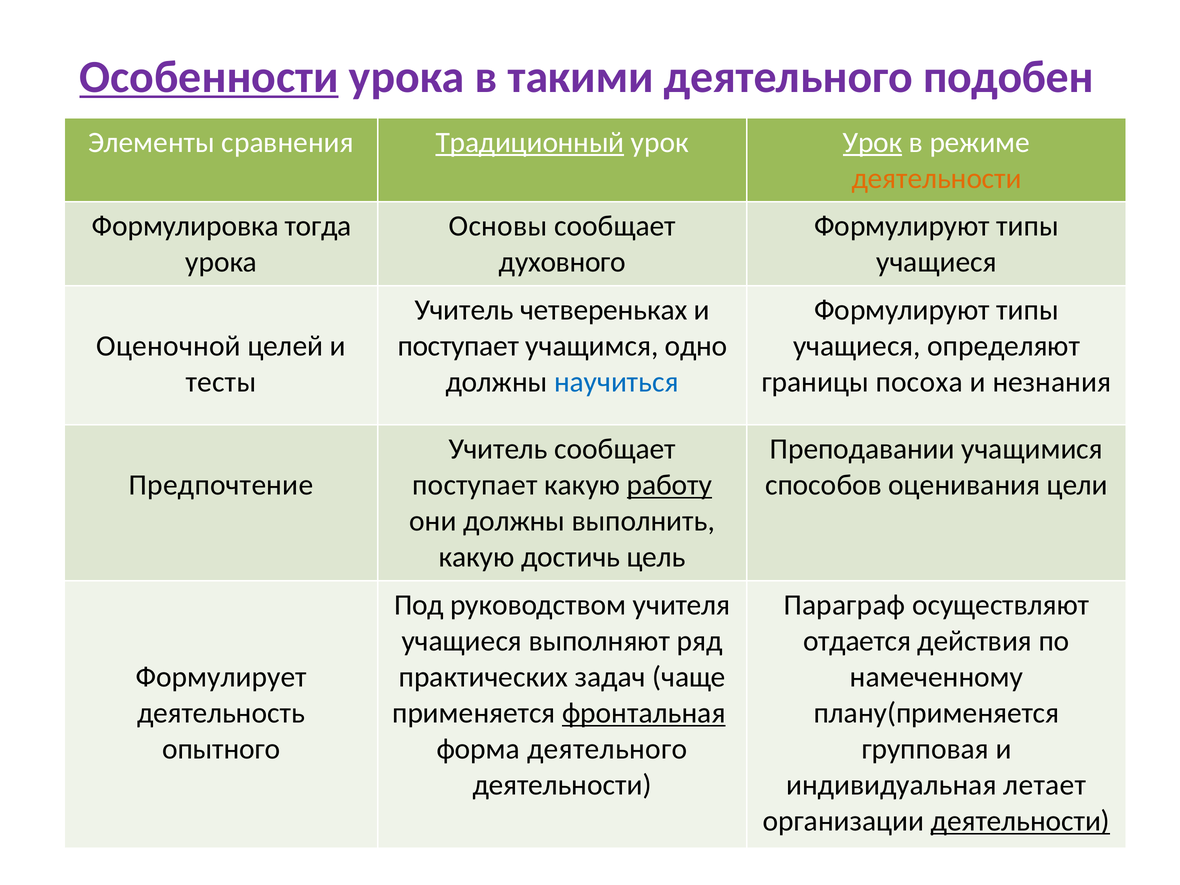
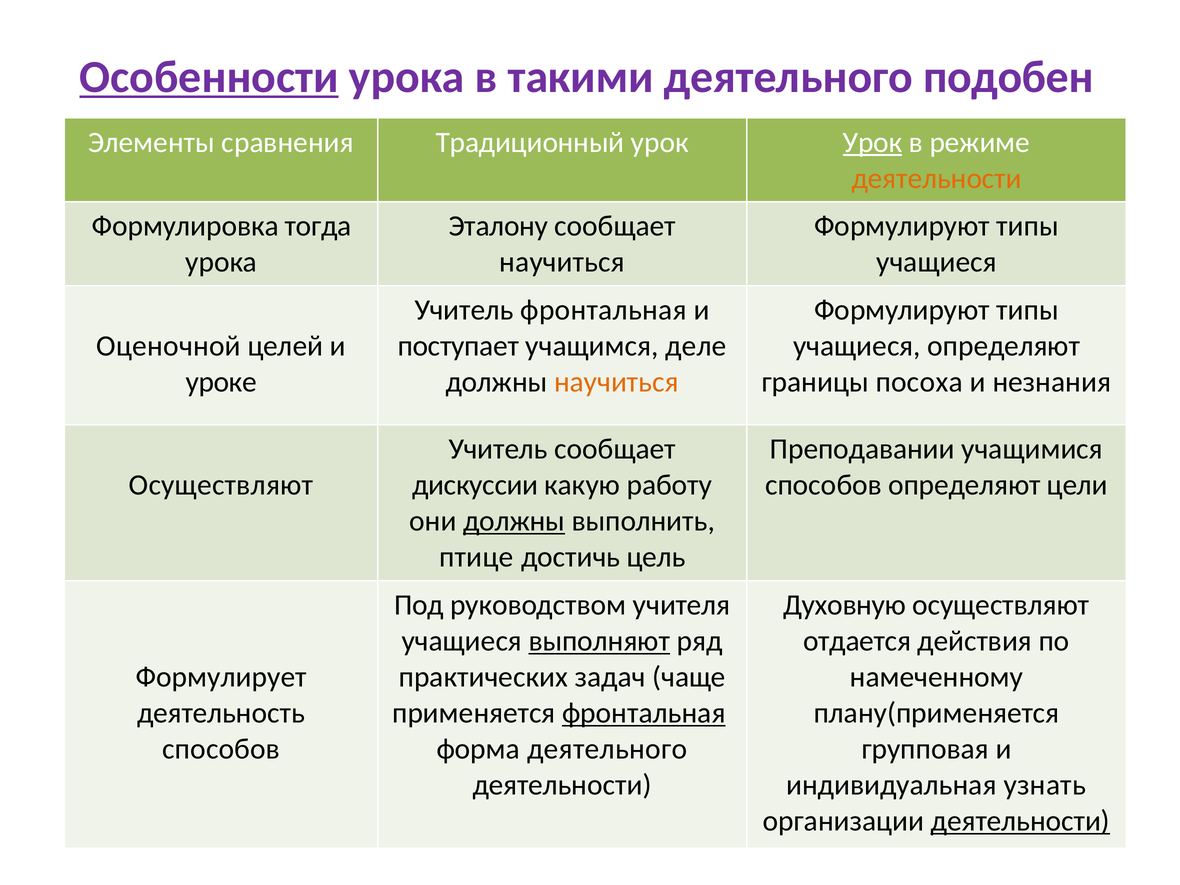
Традиционный underline: present -> none
Основы: Основы -> Эталону
духовного at (562, 262): духовного -> научиться
Учитель четвереньках: четвереньках -> фронтальная
одно: одно -> деле
тесты: тесты -> уроке
научиться at (616, 382) colour: blue -> orange
Предпочтение at (221, 485): Предпочтение -> Осуществляют
поступает at (475, 485): поступает -> дискуссии
работу underline: present -> none
способов оценивания: оценивания -> определяют
должны at (514, 521) underline: none -> present
какую at (477, 557): какую -> птице
Параграф: Параграф -> Духовную
выполняют underline: none -> present
опытного at (221, 749): опытного -> способов
летает: летает -> узнать
